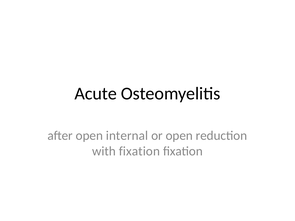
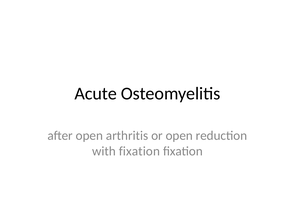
internal: internal -> arthritis
